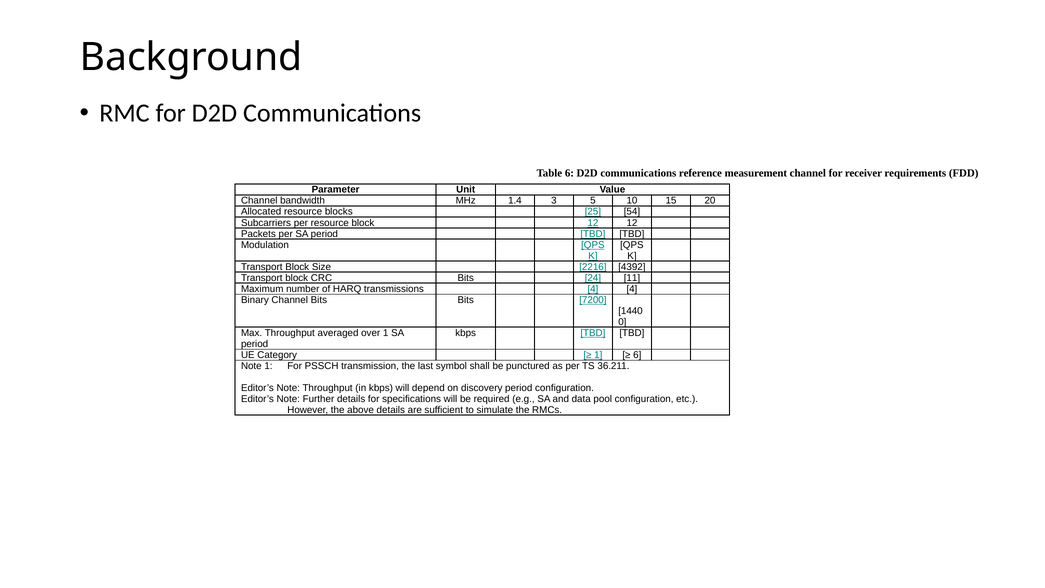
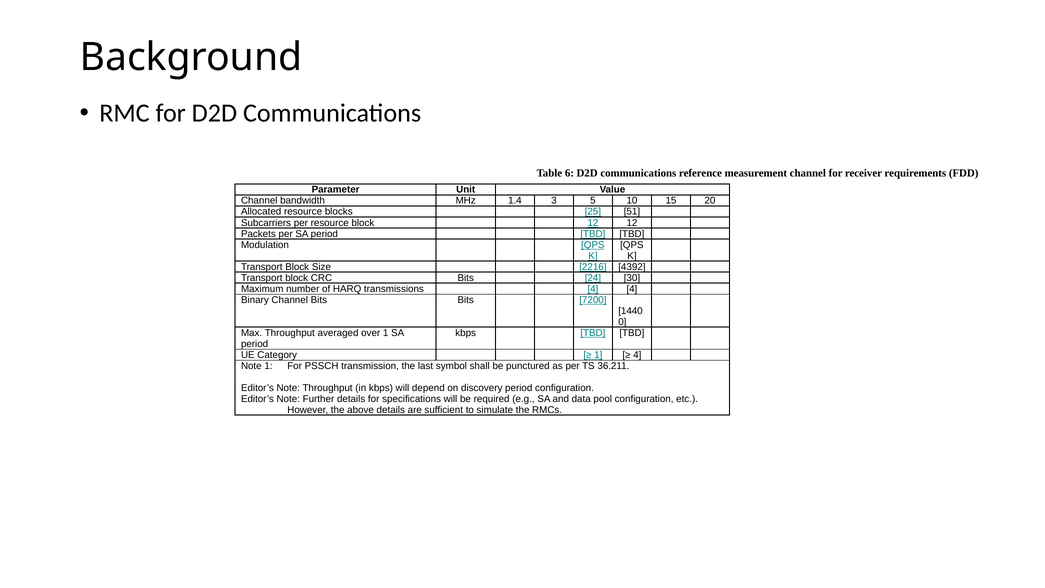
54: 54 -> 51
11: 11 -> 30
6 at (637, 355): 6 -> 4
